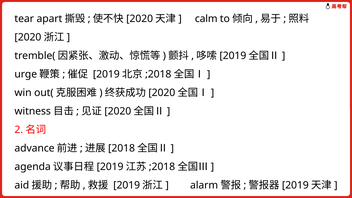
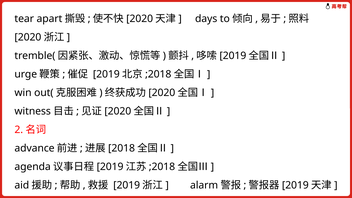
calm: calm -> days
